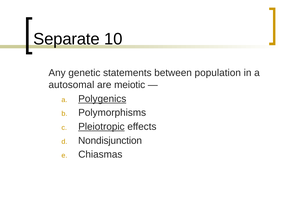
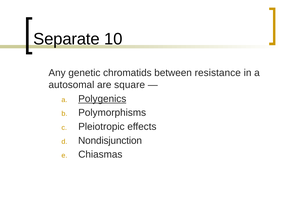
statements: statements -> chromatids
population: population -> resistance
meiotic: meiotic -> square
Pleiotropic underline: present -> none
